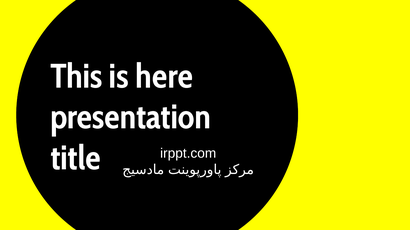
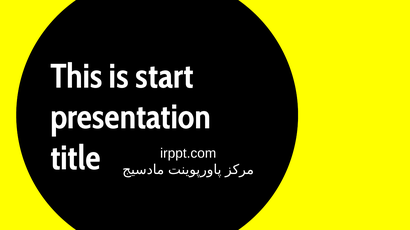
here: here -> start
